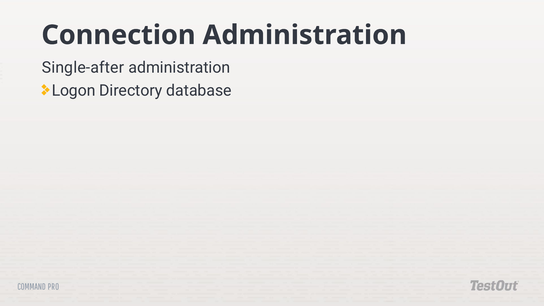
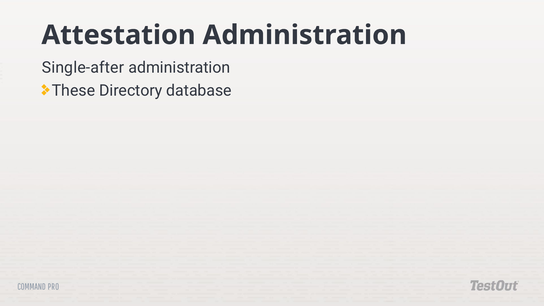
Connection: Connection -> Attestation
Logon: Logon -> These
